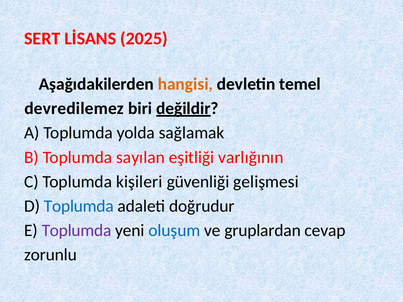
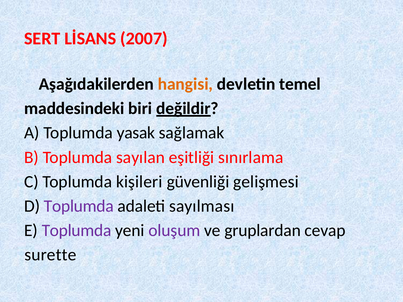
2025: 2025 -> 2007
devredilemez: devredilemez -> maddesindeki
yolda: yolda -> yasak
varlığının: varlığının -> sınırlama
Toplumda at (79, 206) colour: blue -> purple
doğrudur: doğrudur -> sayılması
oluşum colour: blue -> purple
zorunlu: zorunlu -> surette
